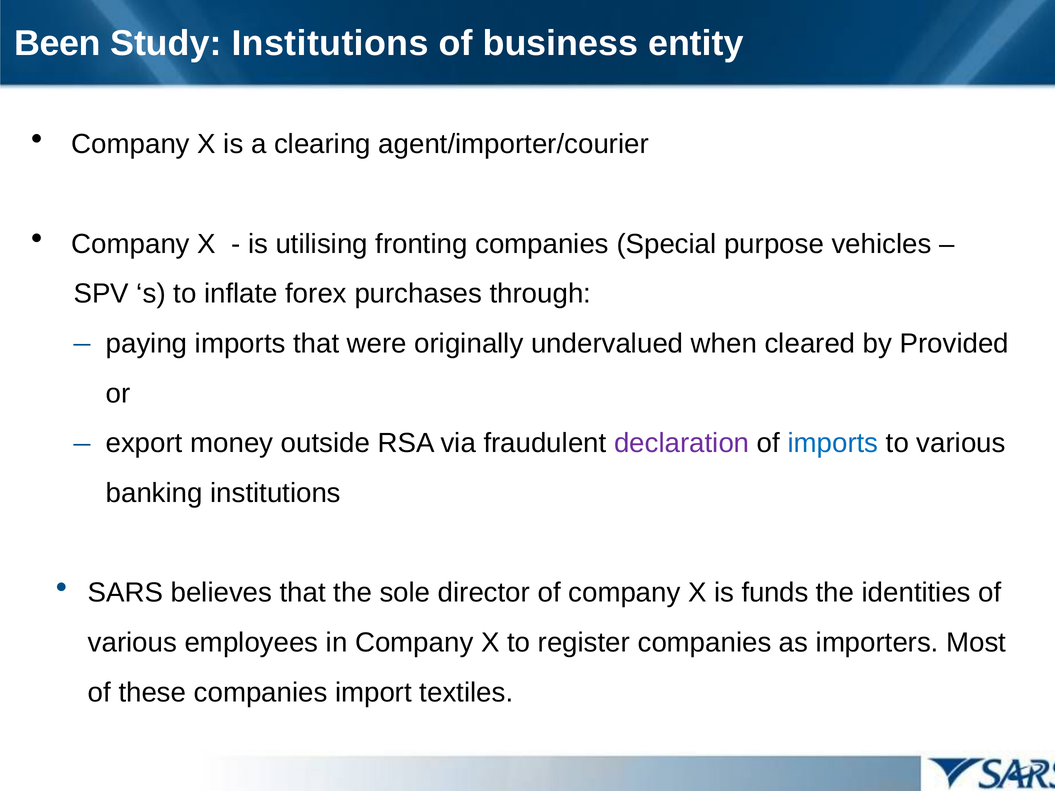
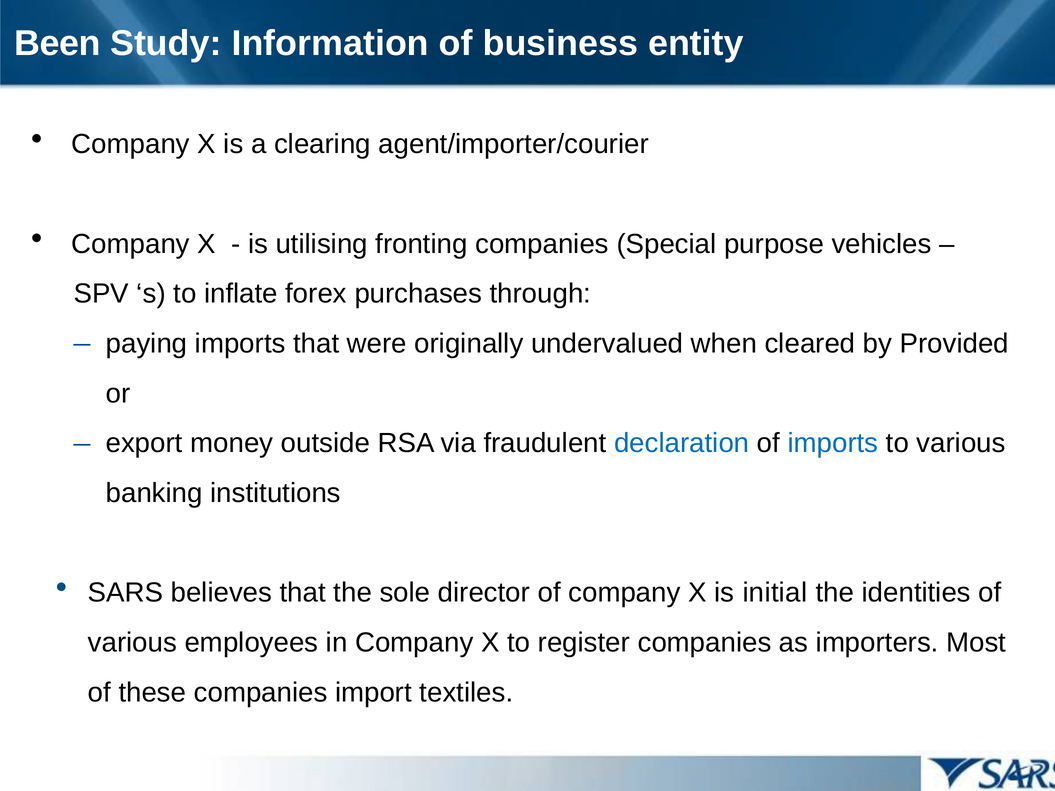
Study Institutions: Institutions -> Information
declaration colour: purple -> blue
funds: funds -> initial
